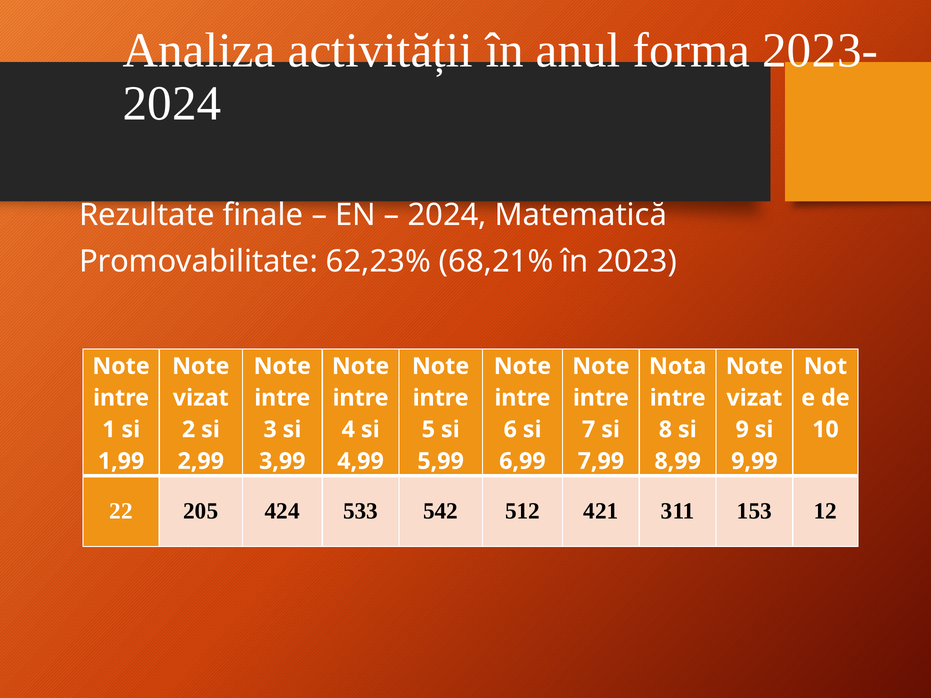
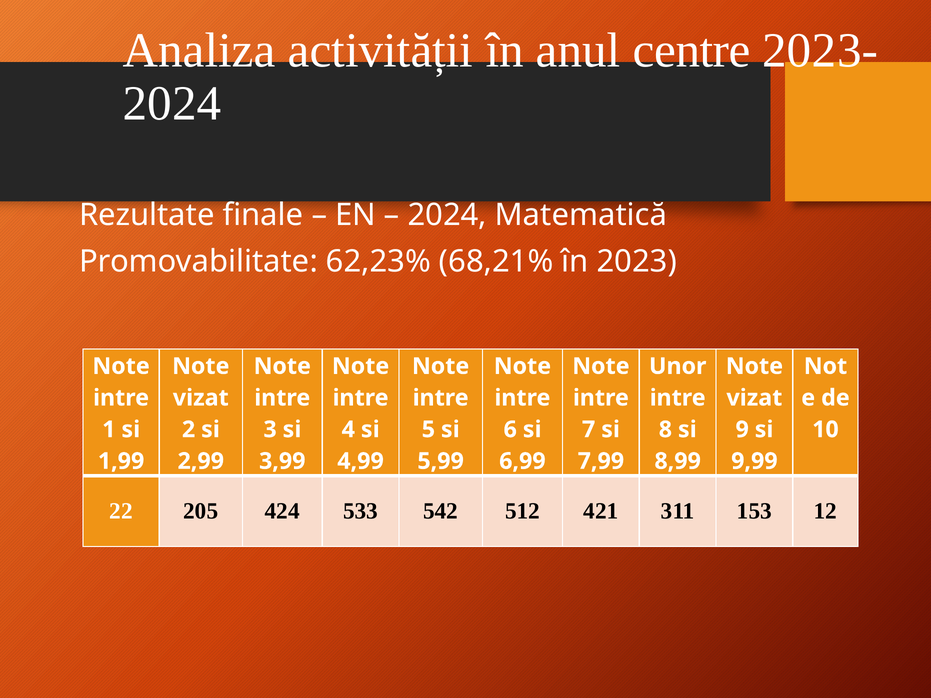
forma: forma -> centre
Nota: Nota -> Unor
